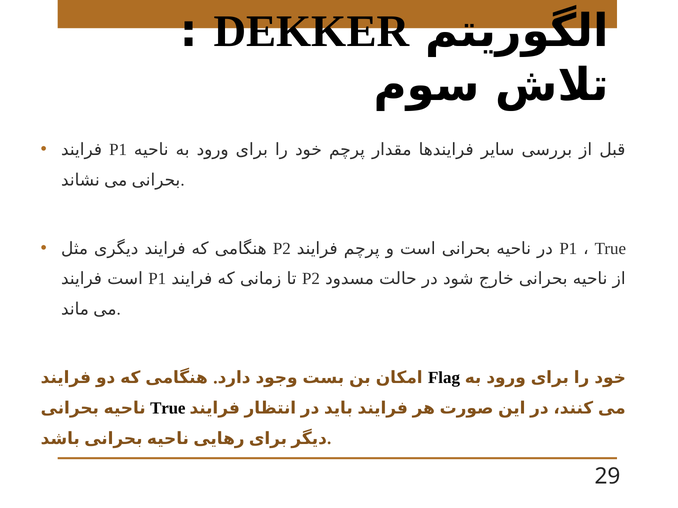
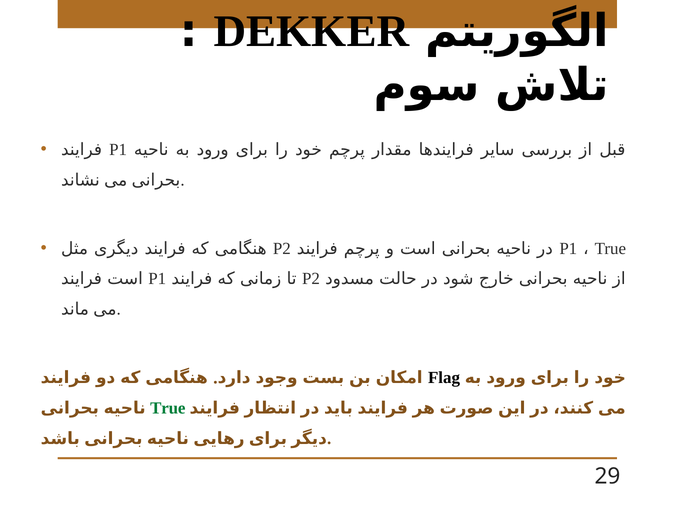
True at (168, 409) colour: black -> green
